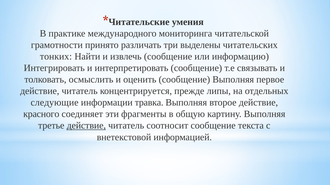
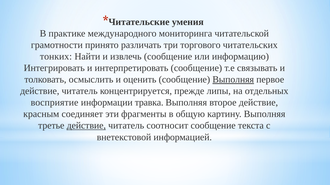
выделены: выделены -> торгового
Выполняя at (233, 80) underline: none -> present
следующие: следующие -> восприятие
красного: красного -> красным
